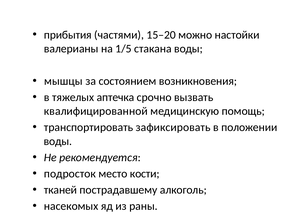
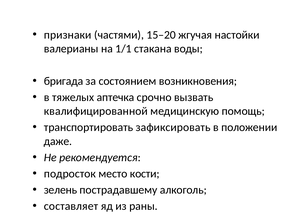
прибытия: прибытия -> признаки
можно: можно -> жгучая
1/5: 1/5 -> 1/1
мышцы: мышцы -> бригада
воды at (58, 142): воды -> даже
тканей: тканей -> зелень
насекомых: насекомых -> составляет
